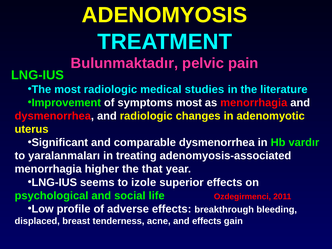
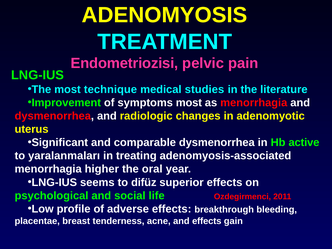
Bulunmaktadır: Bulunmaktadır -> Endometriozisi
most radiologic: radiologic -> technique
vardır: vardır -> active
that: that -> oral
izole: izole -> difüz
displaced: displaced -> placentae
